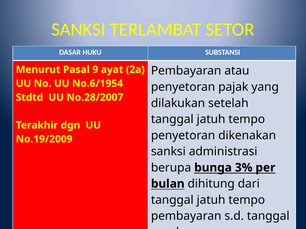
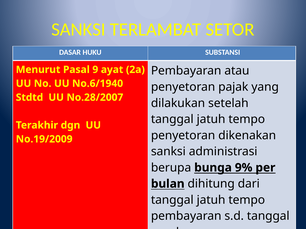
No.6/1954: No.6/1954 -> No.6/1940
3%: 3% -> 9%
